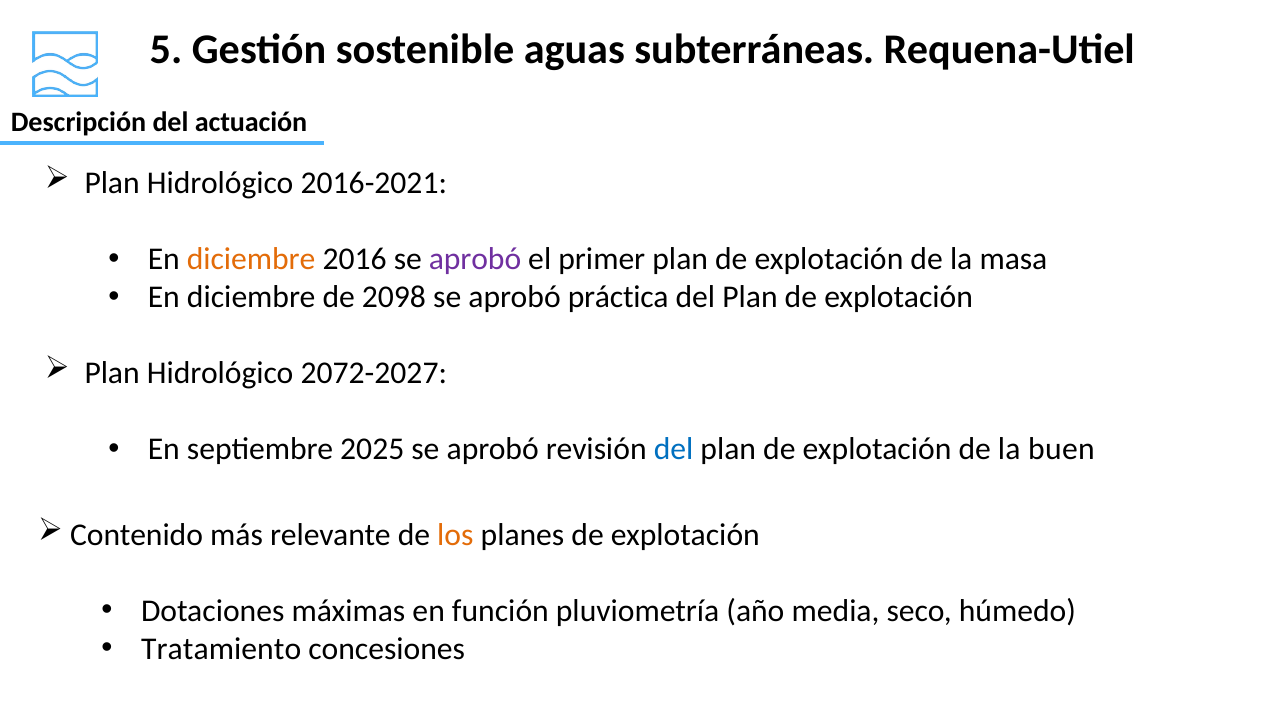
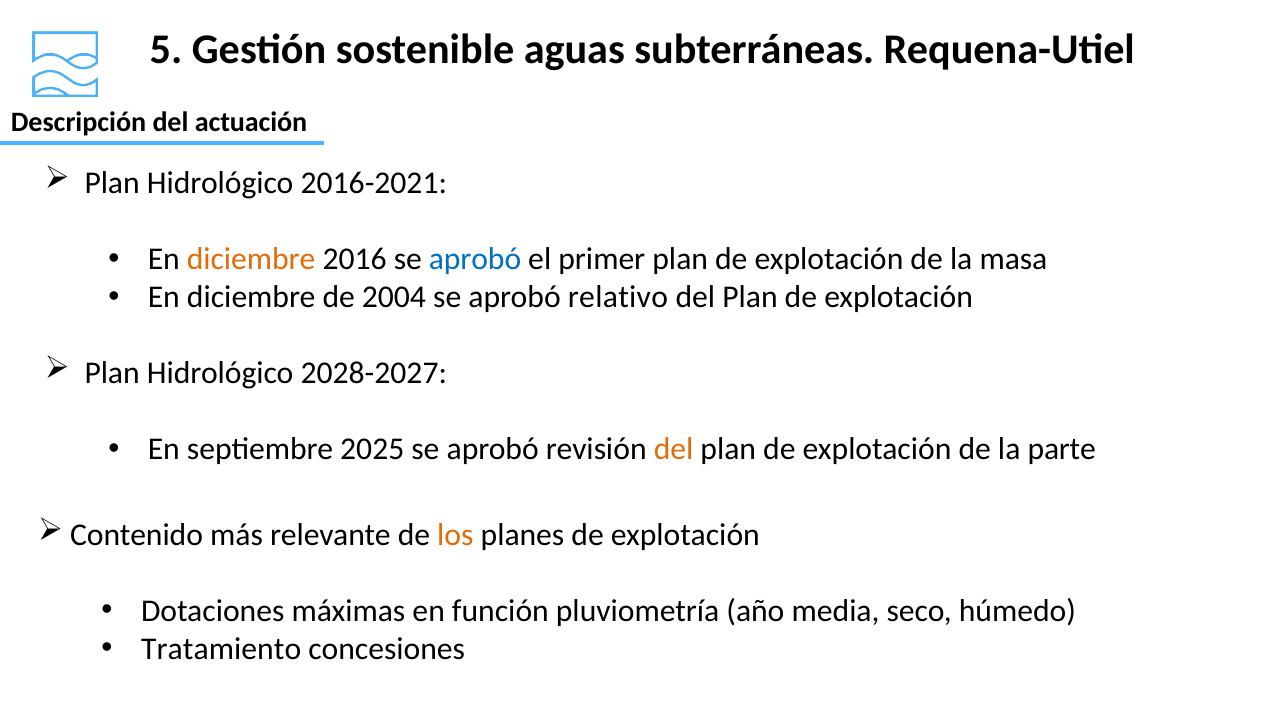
aprobó at (475, 259) colour: purple -> blue
2098: 2098 -> 2004
práctica: práctica -> relativo
2072-2027: 2072-2027 -> 2028-2027
del at (674, 449) colour: blue -> orange
buen: buen -> parte
